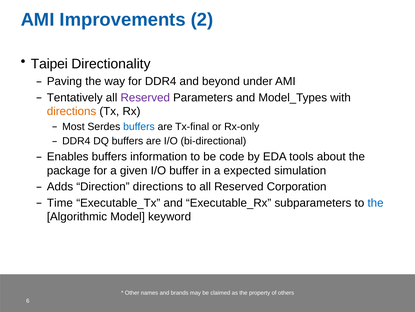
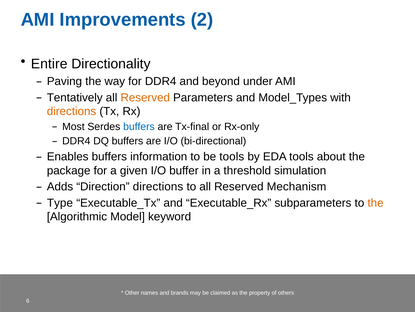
Taipei: Taipei -> Entire
Reserved at (145, 97) colour: purple -> orange
be code: code -> tools
expected: expected -> threshold
Corporation: Corporation -> Mechanism
Time: Time -> Type
the at (376, 202) colour: blue -> orange
